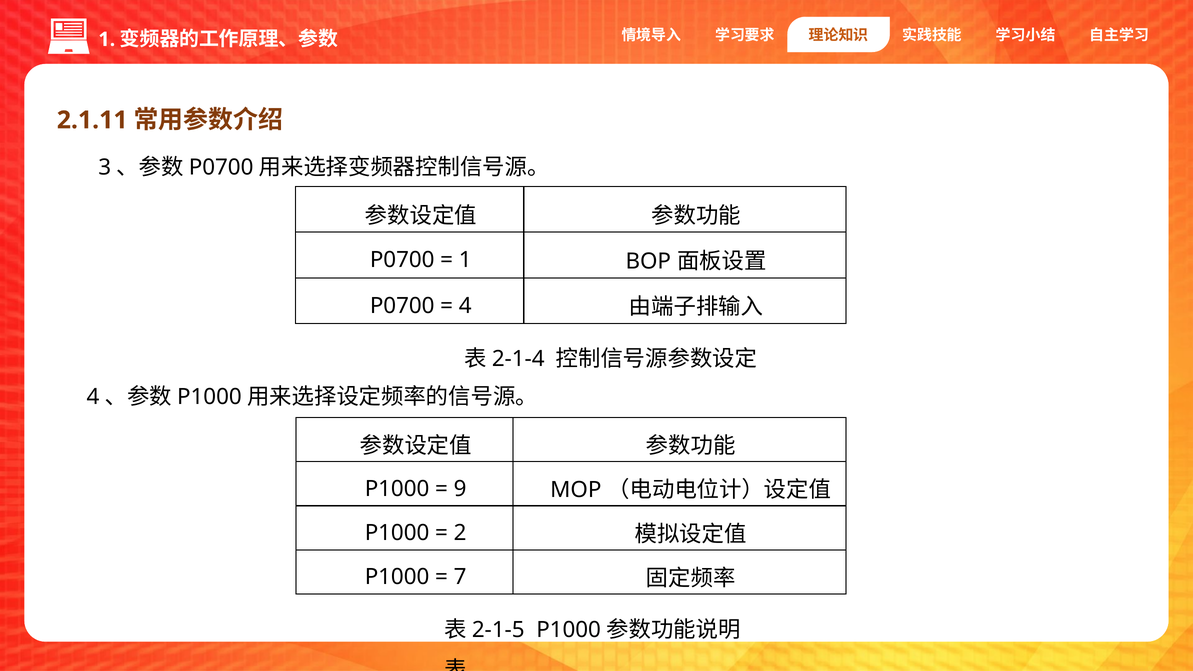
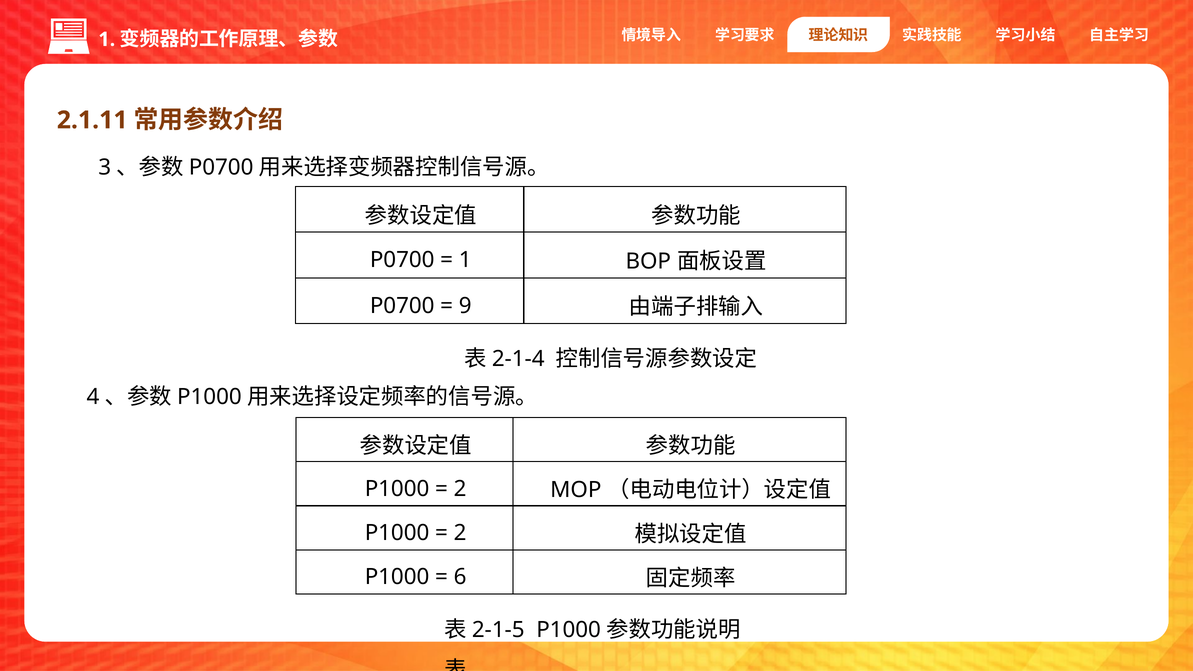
4: 4 -> 9
9 at (460, 489): 9 -> 2
7: 7 -> 6
